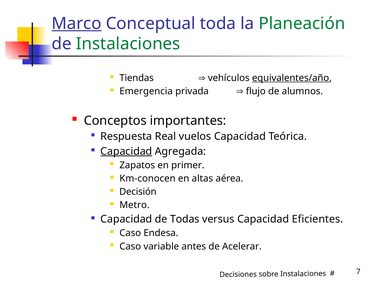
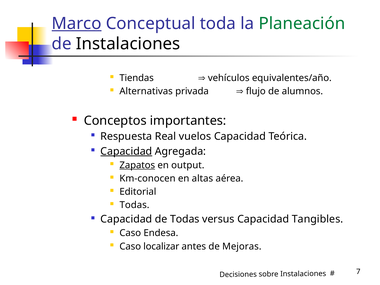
Instalaciones at (128, 44) colour: green -> black
equivalentes/año underline: present -> none
Emergencia: Emergencia -> Alternativas
Zapatos underline: none -> present
primer: primer -> output
Decisión: Decisión -> Editorial
Metro at (134, 205): Metro -> Todas
Eficientes: Eficientes -> Tangibles
variable: variable -> localizar
Acelerar: Acelerar -> Mejoras
